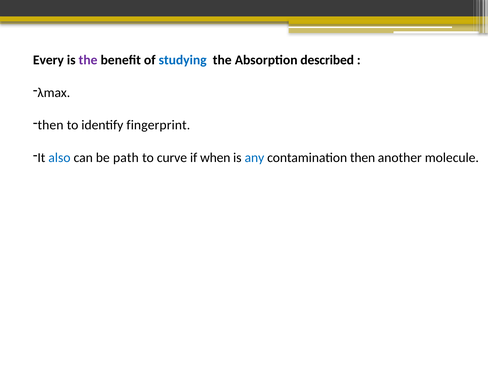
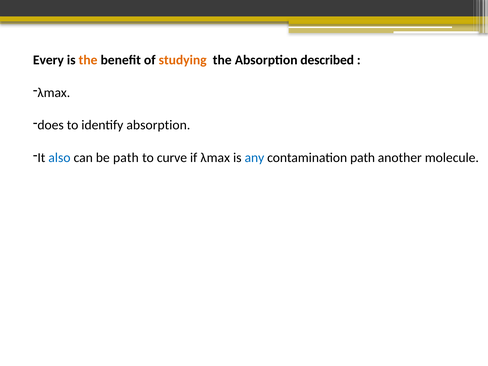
the at (88, 60) colour: purple -> orange
studying colour: blue -> orange
then at (51, 125): then -> does
identify fingerprint: fingerprint -> absorption
if when: when -> λmax
contamination then: then -> path
